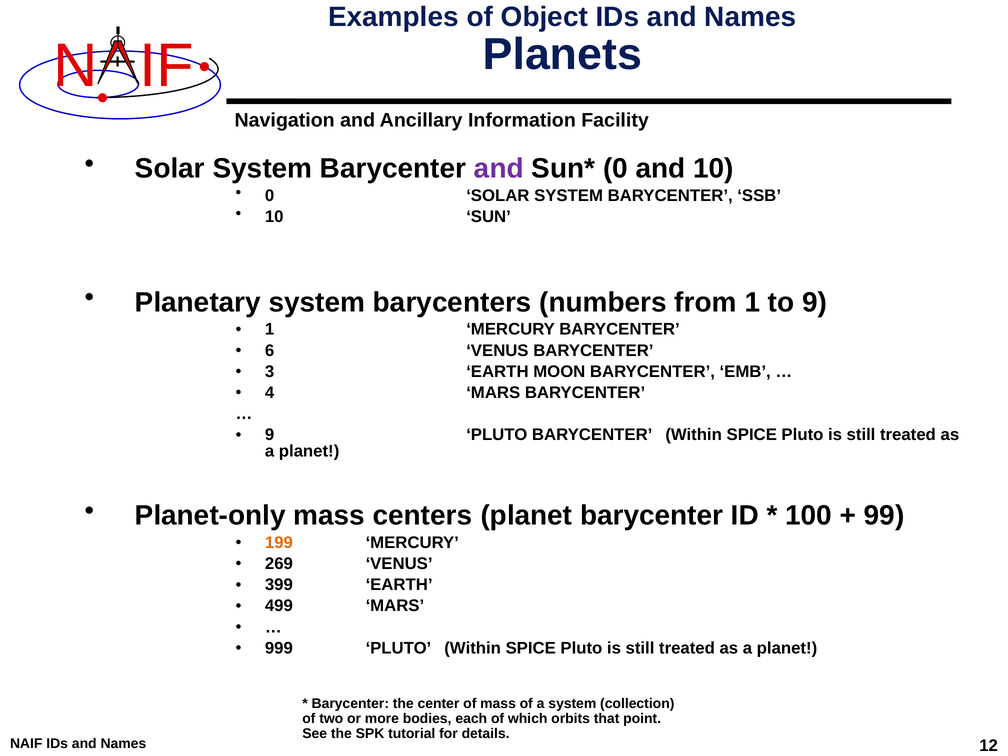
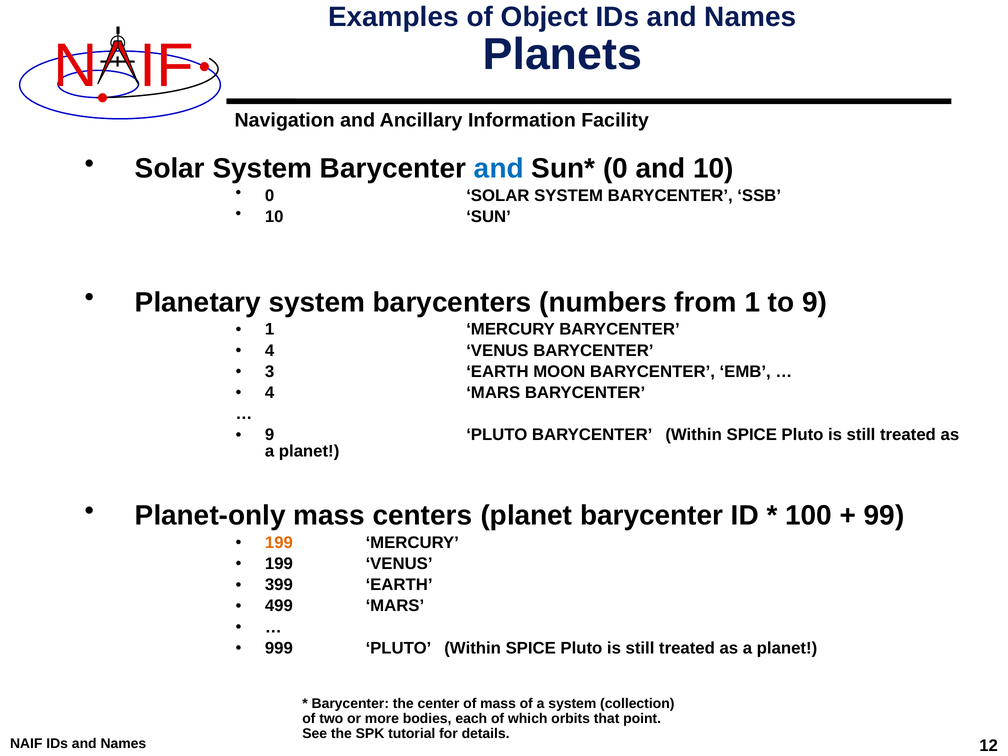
and at (499, 169) colour: purple -> blue
6 at (270, 351): 6 -> 4
269 at (279, 564): 269 -> 199
